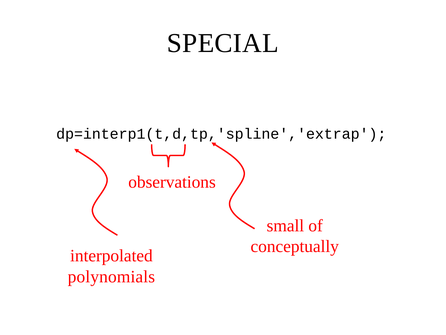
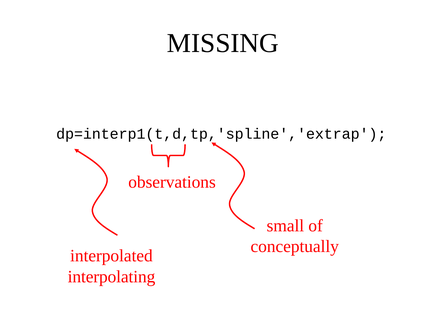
SPECIAL: SPECIAL -> MISSING
polynomials: polynomials -> interpolating
